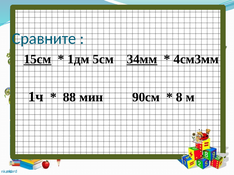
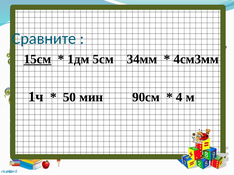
34мм underline: present -> none
88: 88 -> 50
8: 8 -> 4
